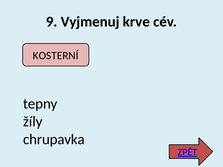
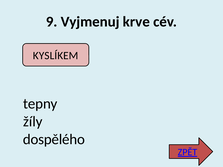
KOSTERNÍ: KOSTERNÍ -> KYSLÍKEM
chrupavka: chrupavka -> dospělého
